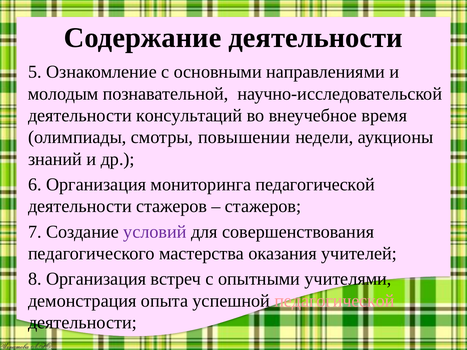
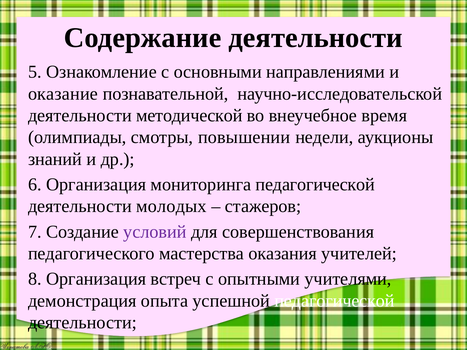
молодым: молодым -> оказание
консультаций: консультаций -> методической
деятельности стажеров: стажеров -> молодых
педагогической at (335, 301) colour: pink -> white
